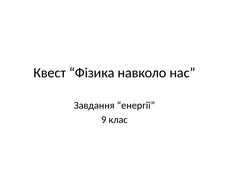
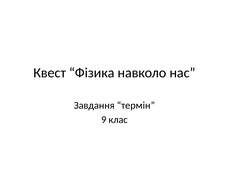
енергії: енергії -> термін
